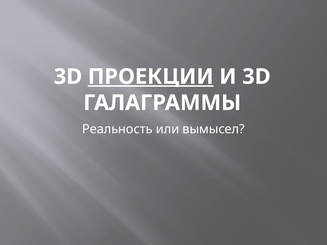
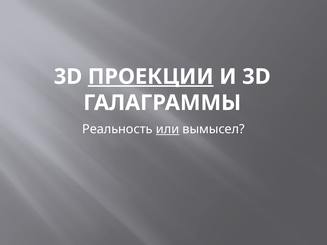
или underline: none -> present
